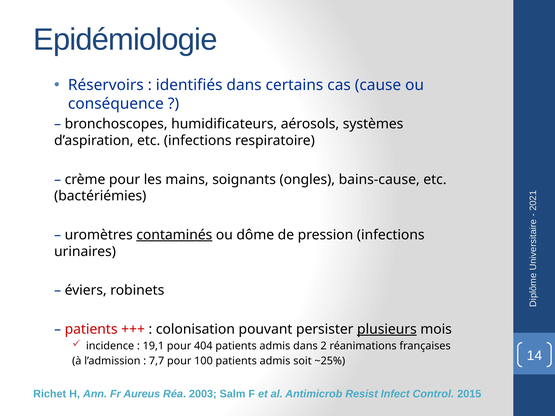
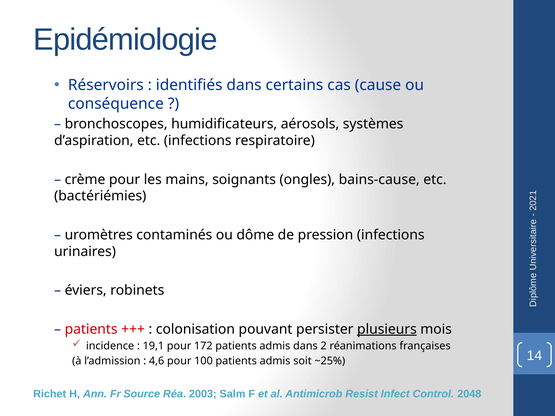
contaminés underline: present -> none
404: 404 -> 172
7,7: 7,7 -> 4,6
Aureus: Aureus -> Source
2015: 2015 -> 2048
